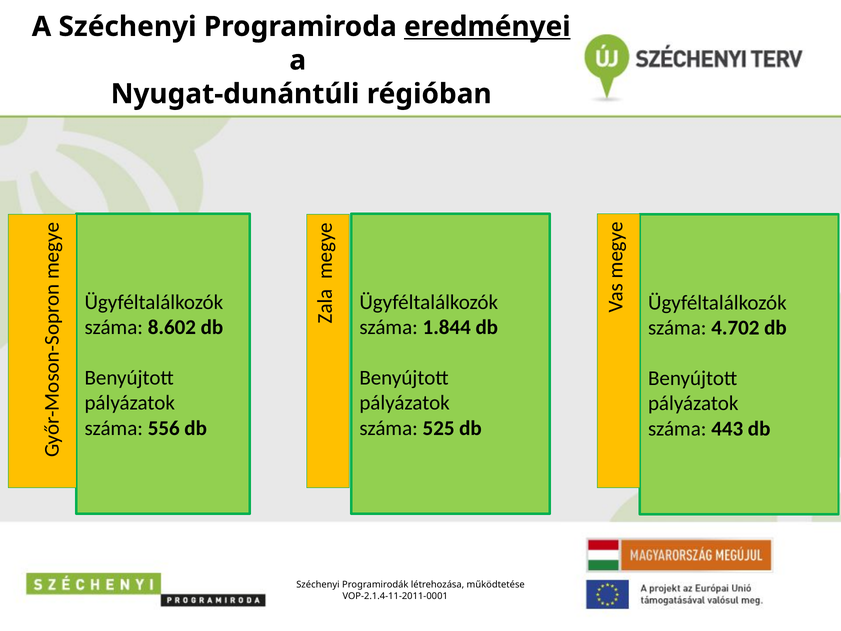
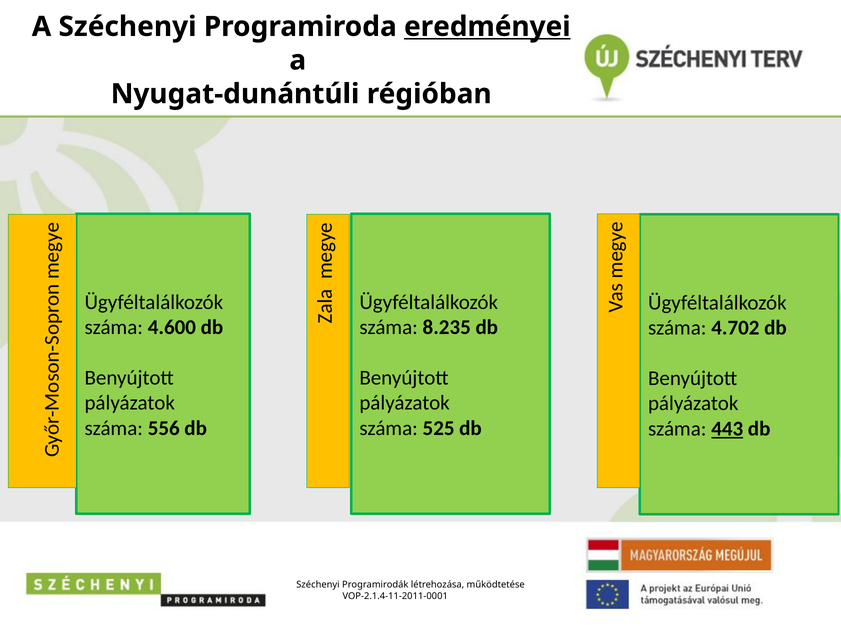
8.602: 8.602 -> 4.600
1.844: 1.844 -> 8.235
443 underline: none -> present
